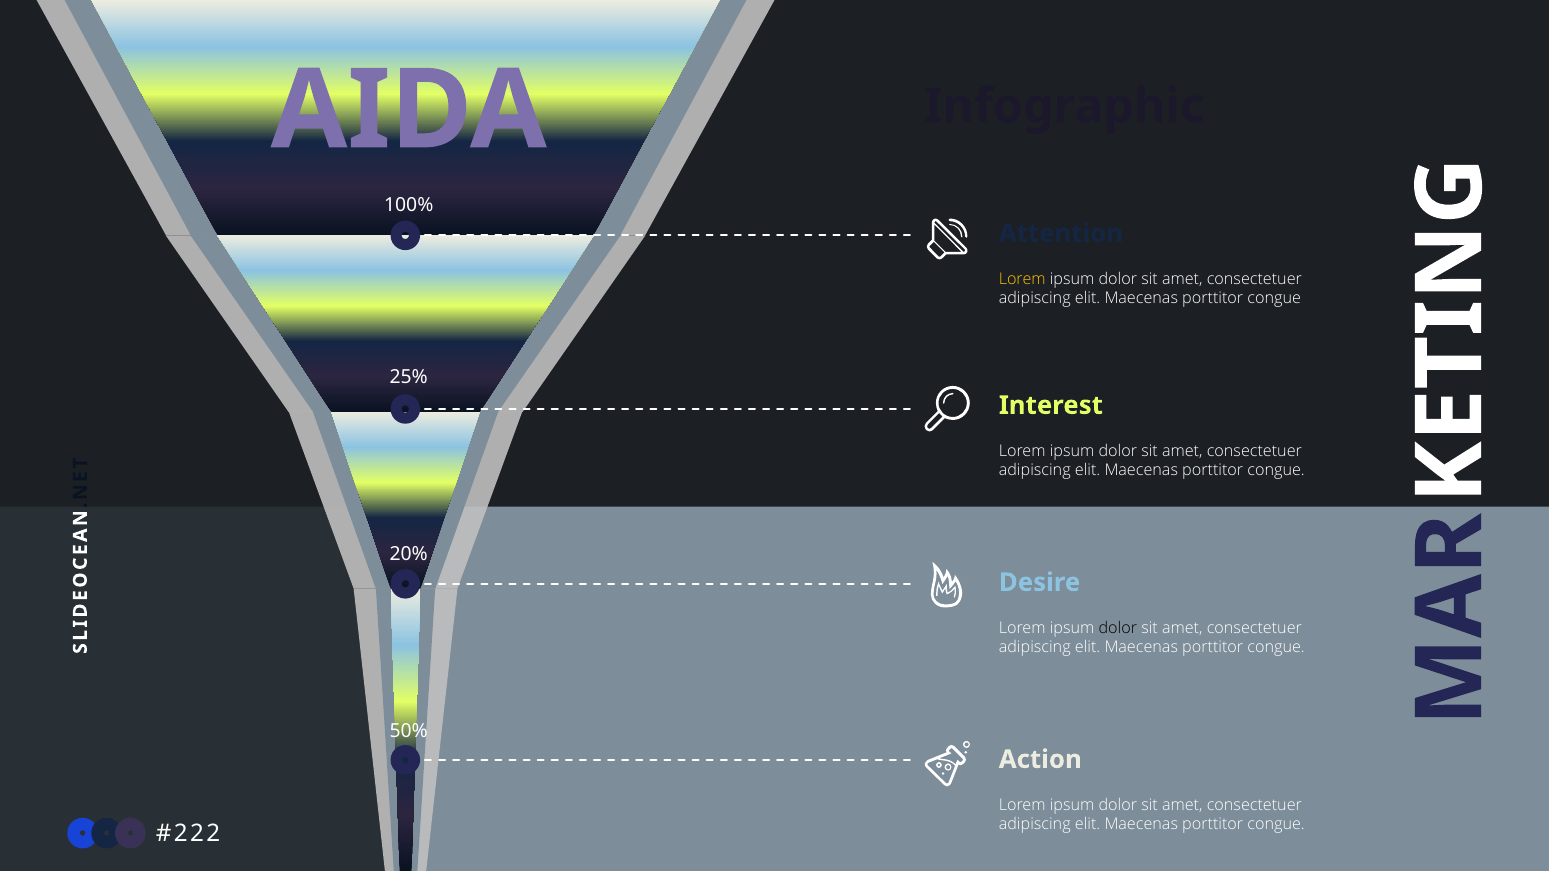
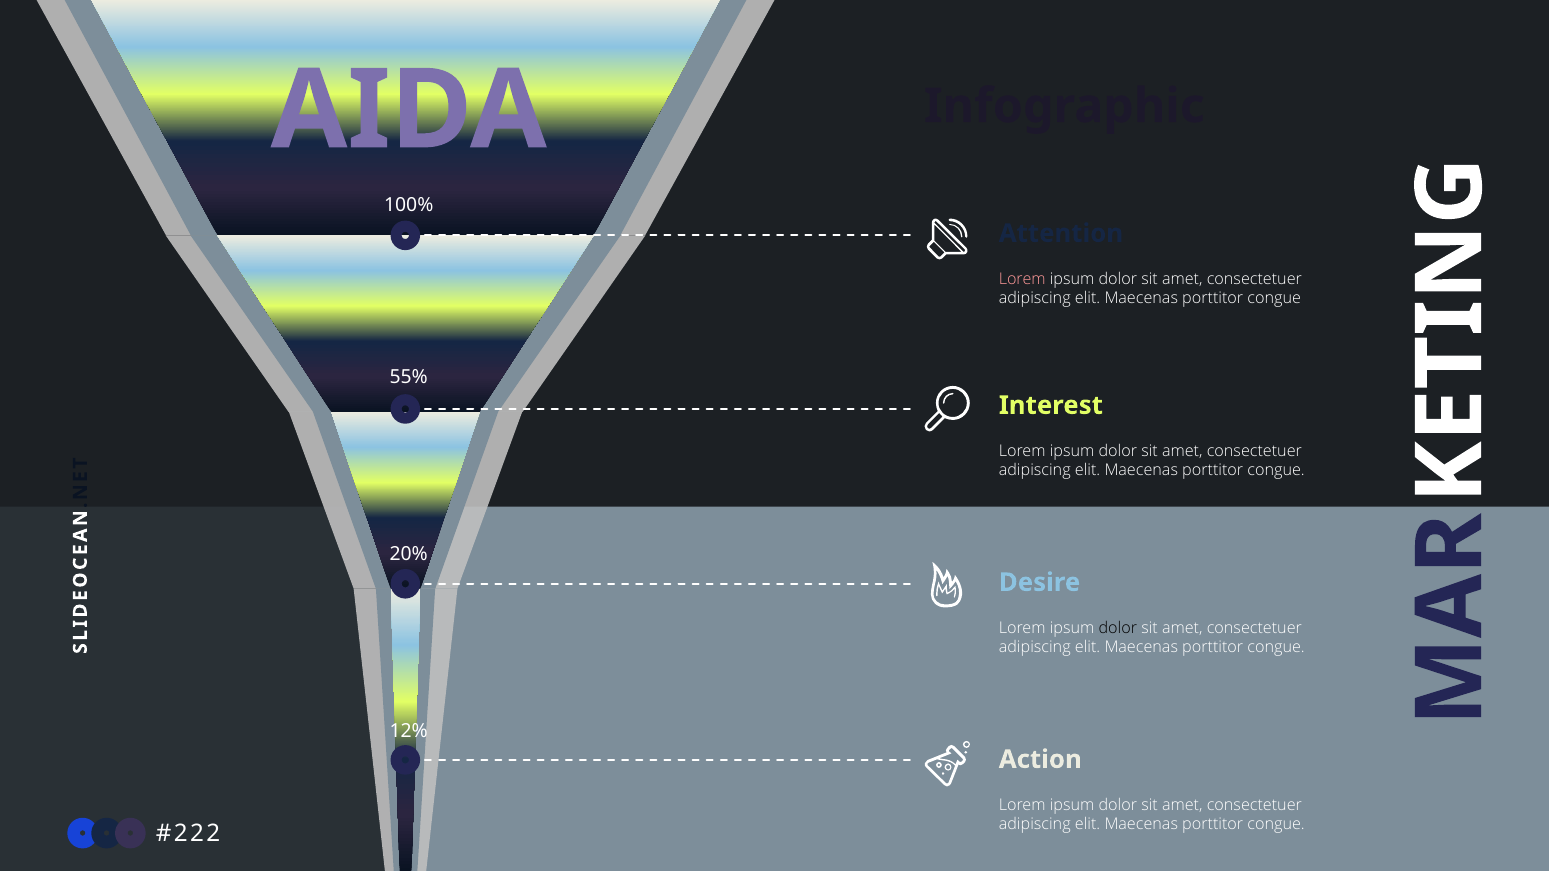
Lorem at (1022, 279) colour: yellow -> pink
25%: 25% -> 55%
50%: 50% -> 12%
